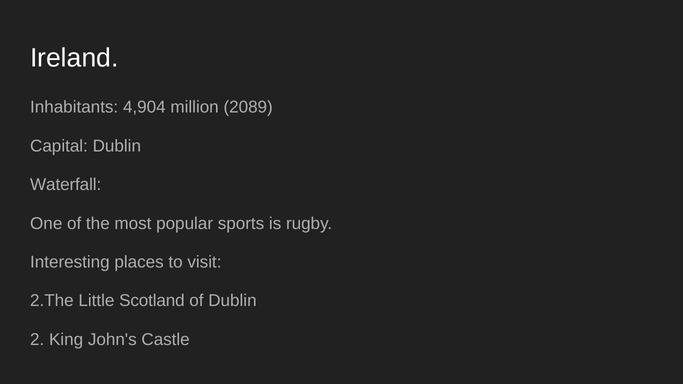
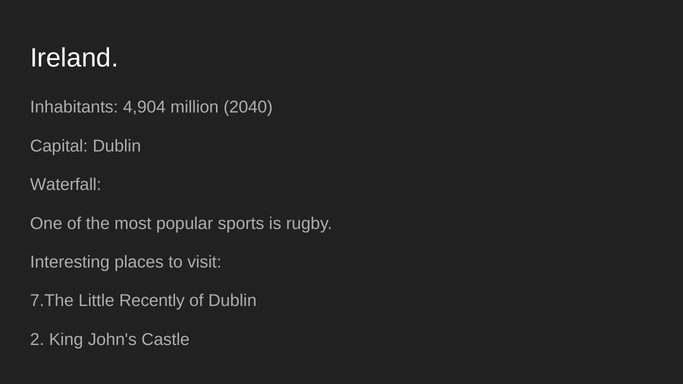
2089: 2089 -> 2040
2.The: 2.The -> 7.The
Scotland: Scotland -> Recently
